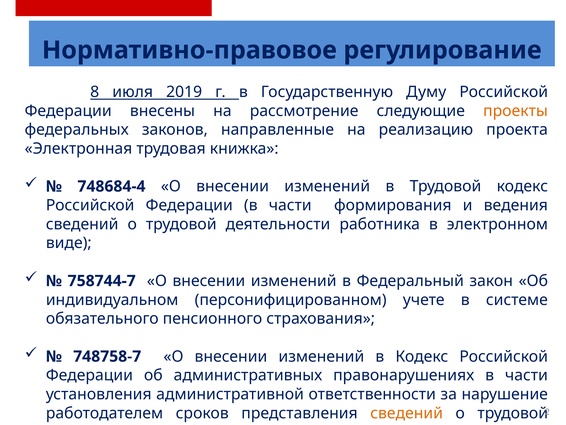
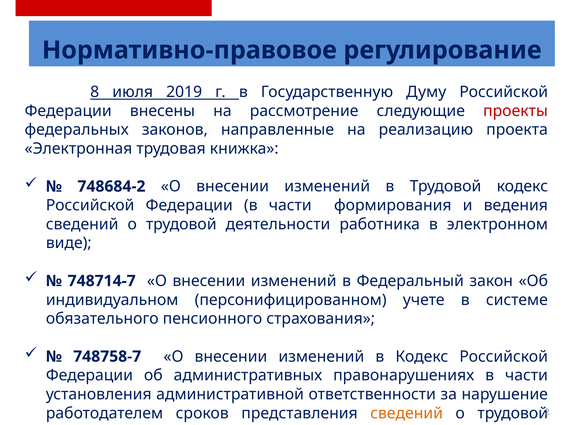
проекты colour: orange -> red
748684-4: 748684-4 -> 748684-2
758744-7: 758744-7 -> 748714-7
